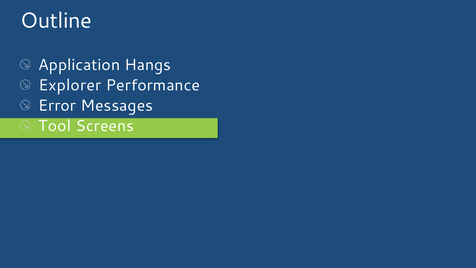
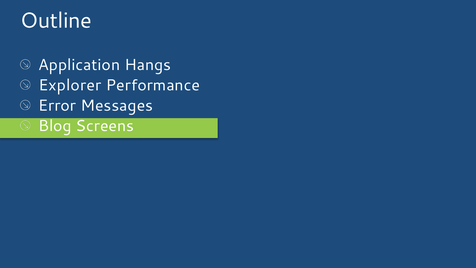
Tool: Tool -> Blog
